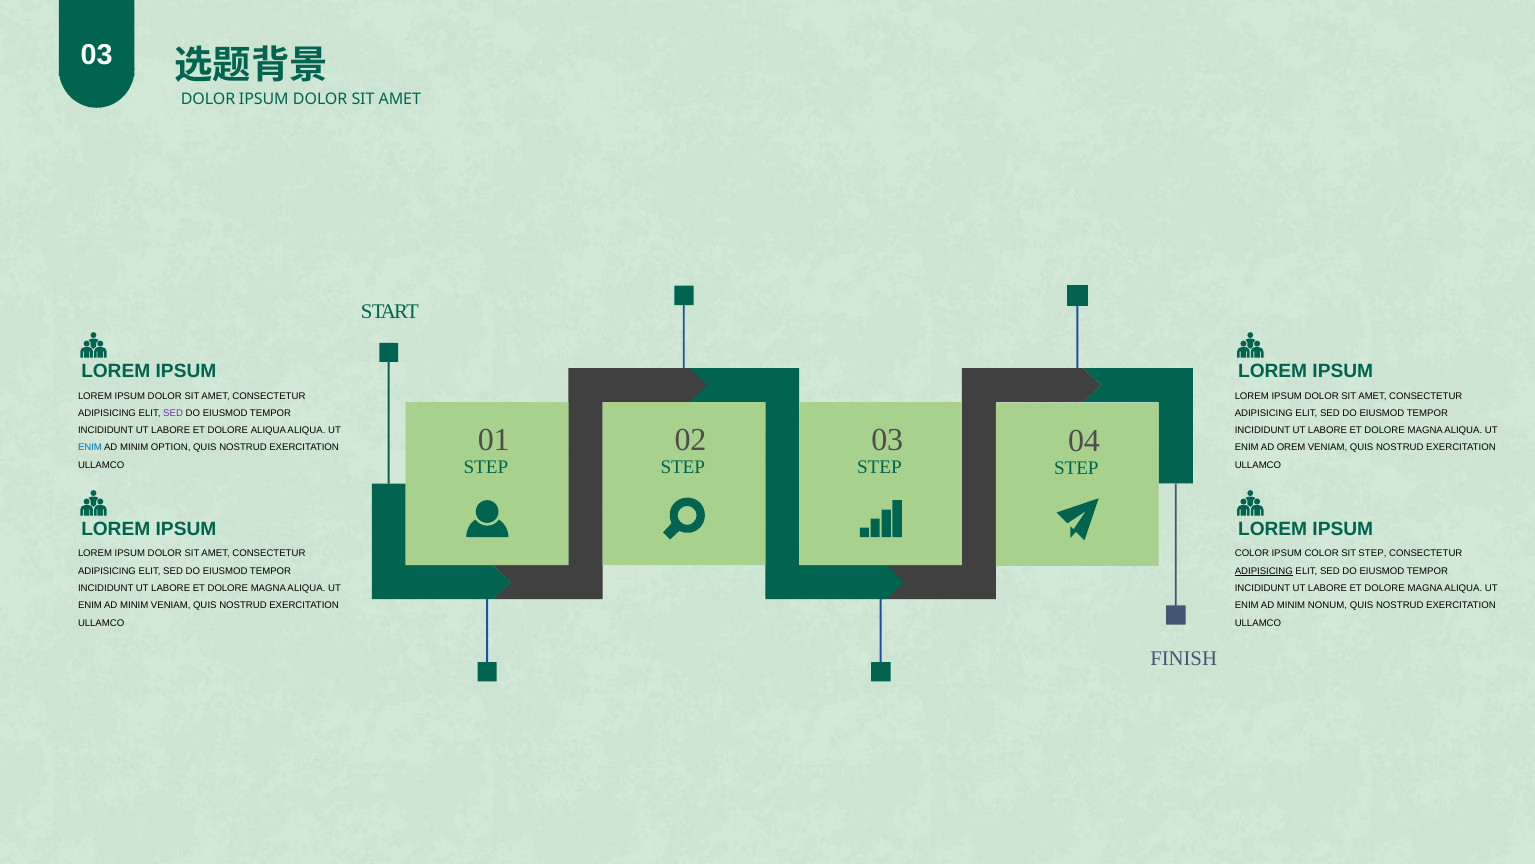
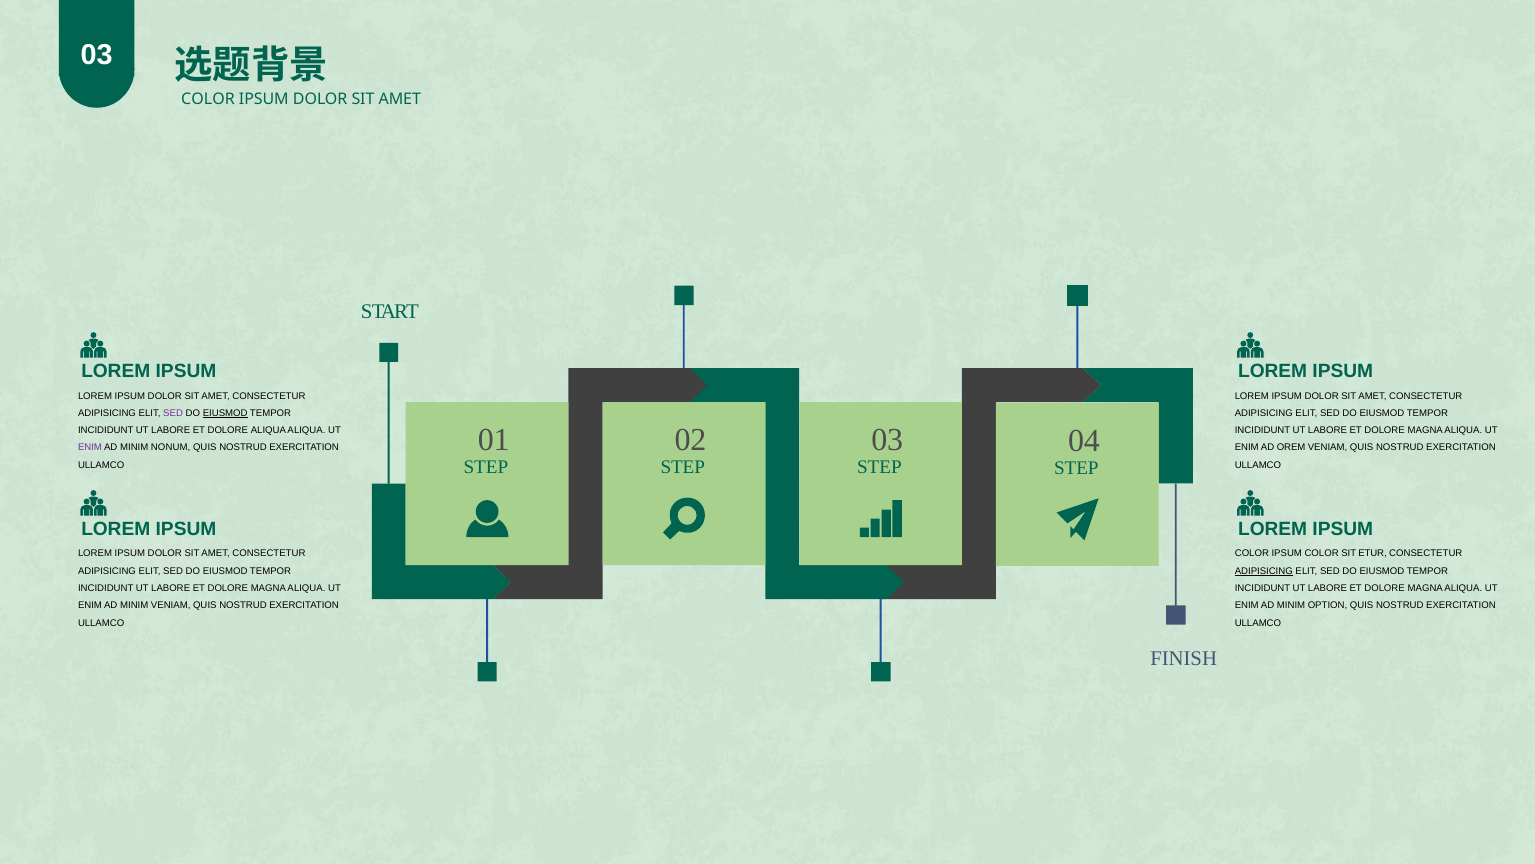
DOLOR at (208, 99): DOLOR -> COLOR
EIUSMOD at (225, 413) underline: none -> present
ENIM at (90, 447) colour: blue -> purple
OPTION: OPTION -> NONUM
SIT STEP: STEP -> ETUR
NONUM: NONUM -> OPTION
